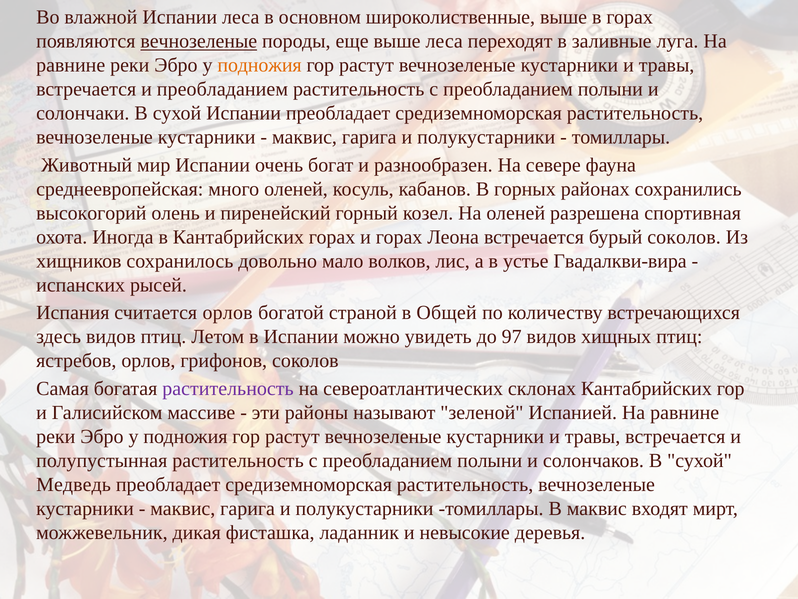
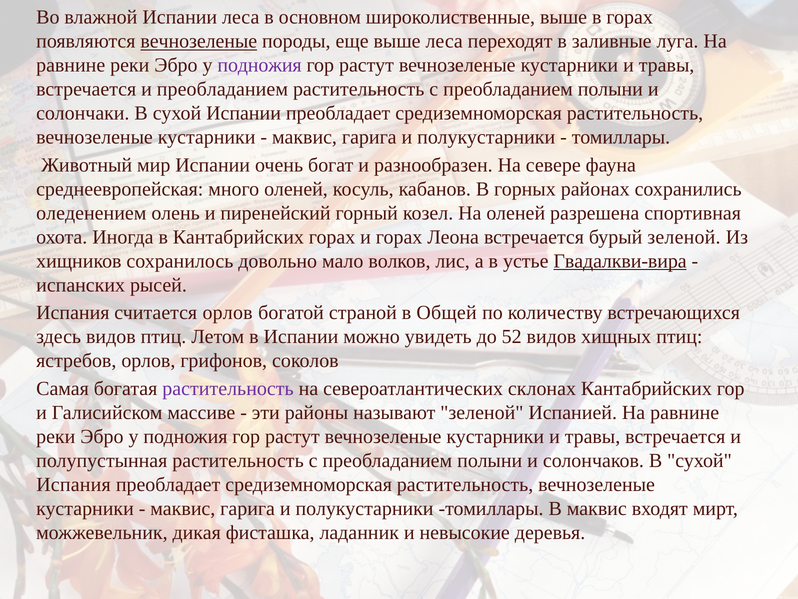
подножия at (260, 65) colour: orange -> purple
высокогорий: высокогорий -> оледенением
бурый соколов: соколов -> зеленой
Гвадалкви-вира underline: none -> present
97: 97 -> 52
Медведь at (74, 484): Медведь -> Испания
